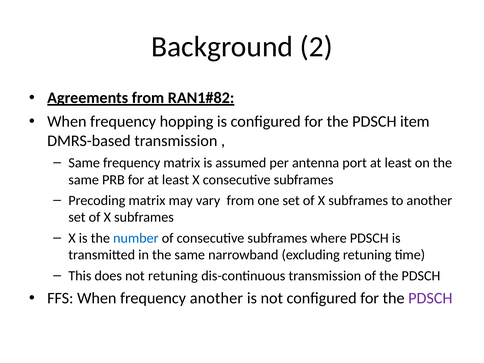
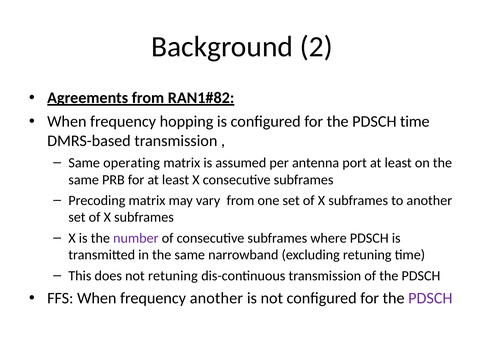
PDSCH item: item -> time
Same frequency: frequency -> operating
number colour: blue -> purple
